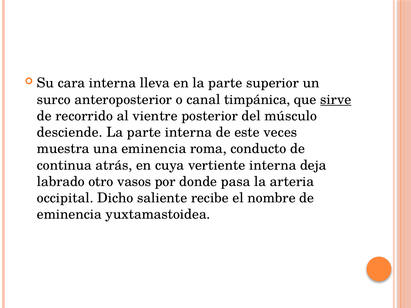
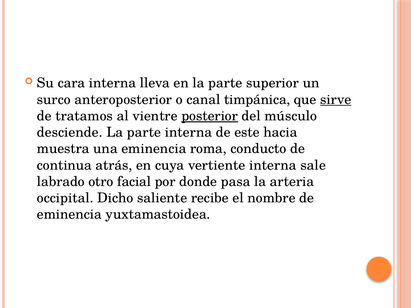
recorrido: recorrido -> tratamos
posterior underline: none -> present
veces: veces -> hacia
deja: deja -> sale
vasos: vasos -> facial
